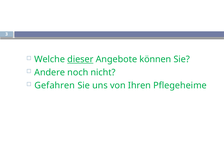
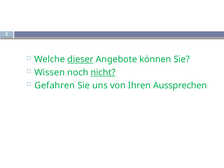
Andere: Andere -> Wissen
nicht underline: none -> present
Pflegeheime: Pflegeheime -> Aussprechen
